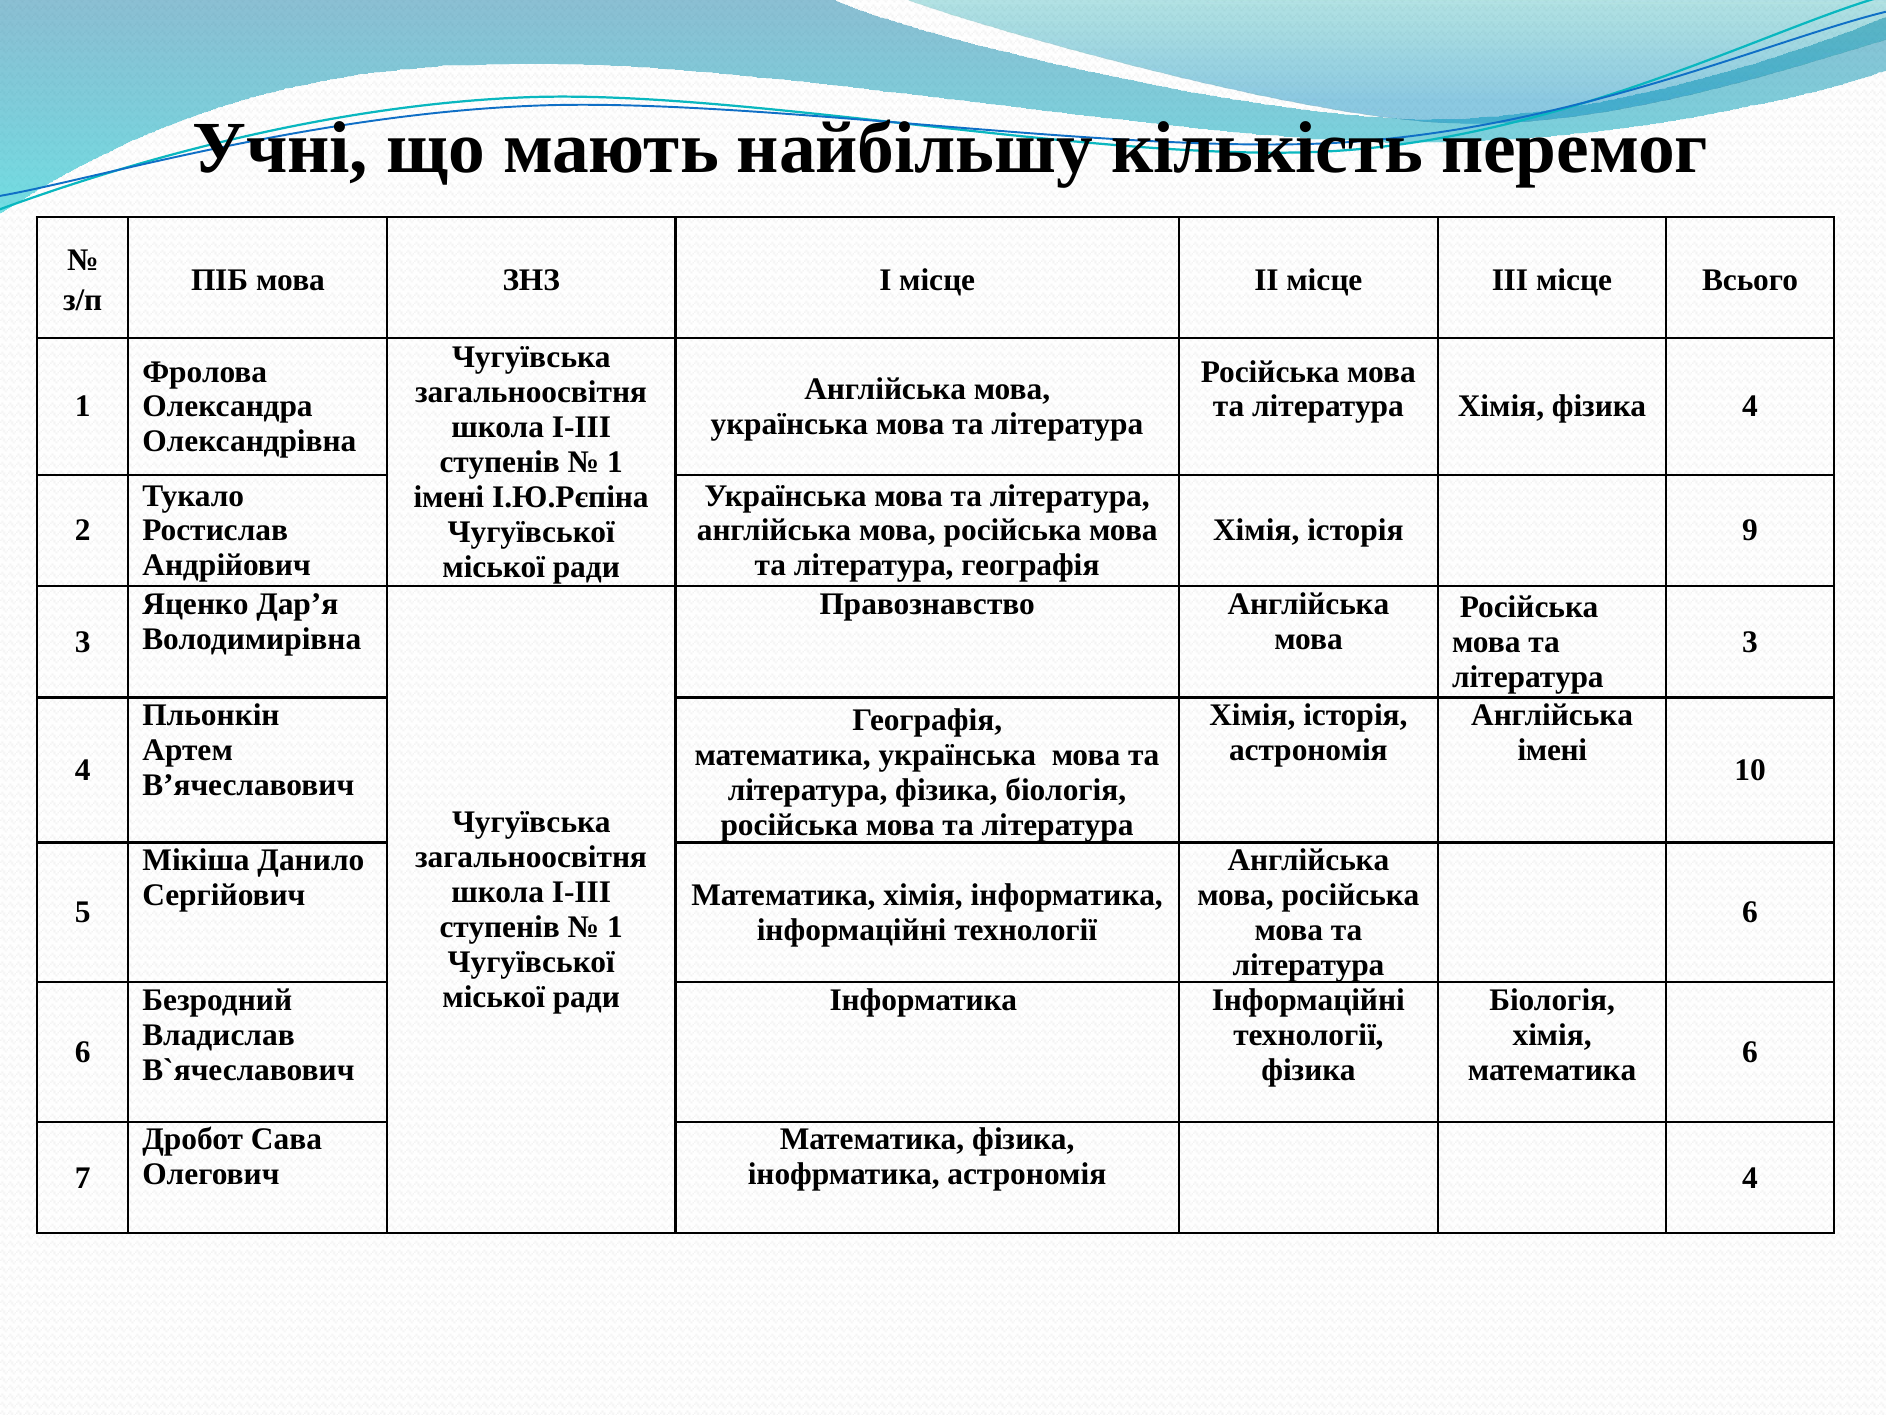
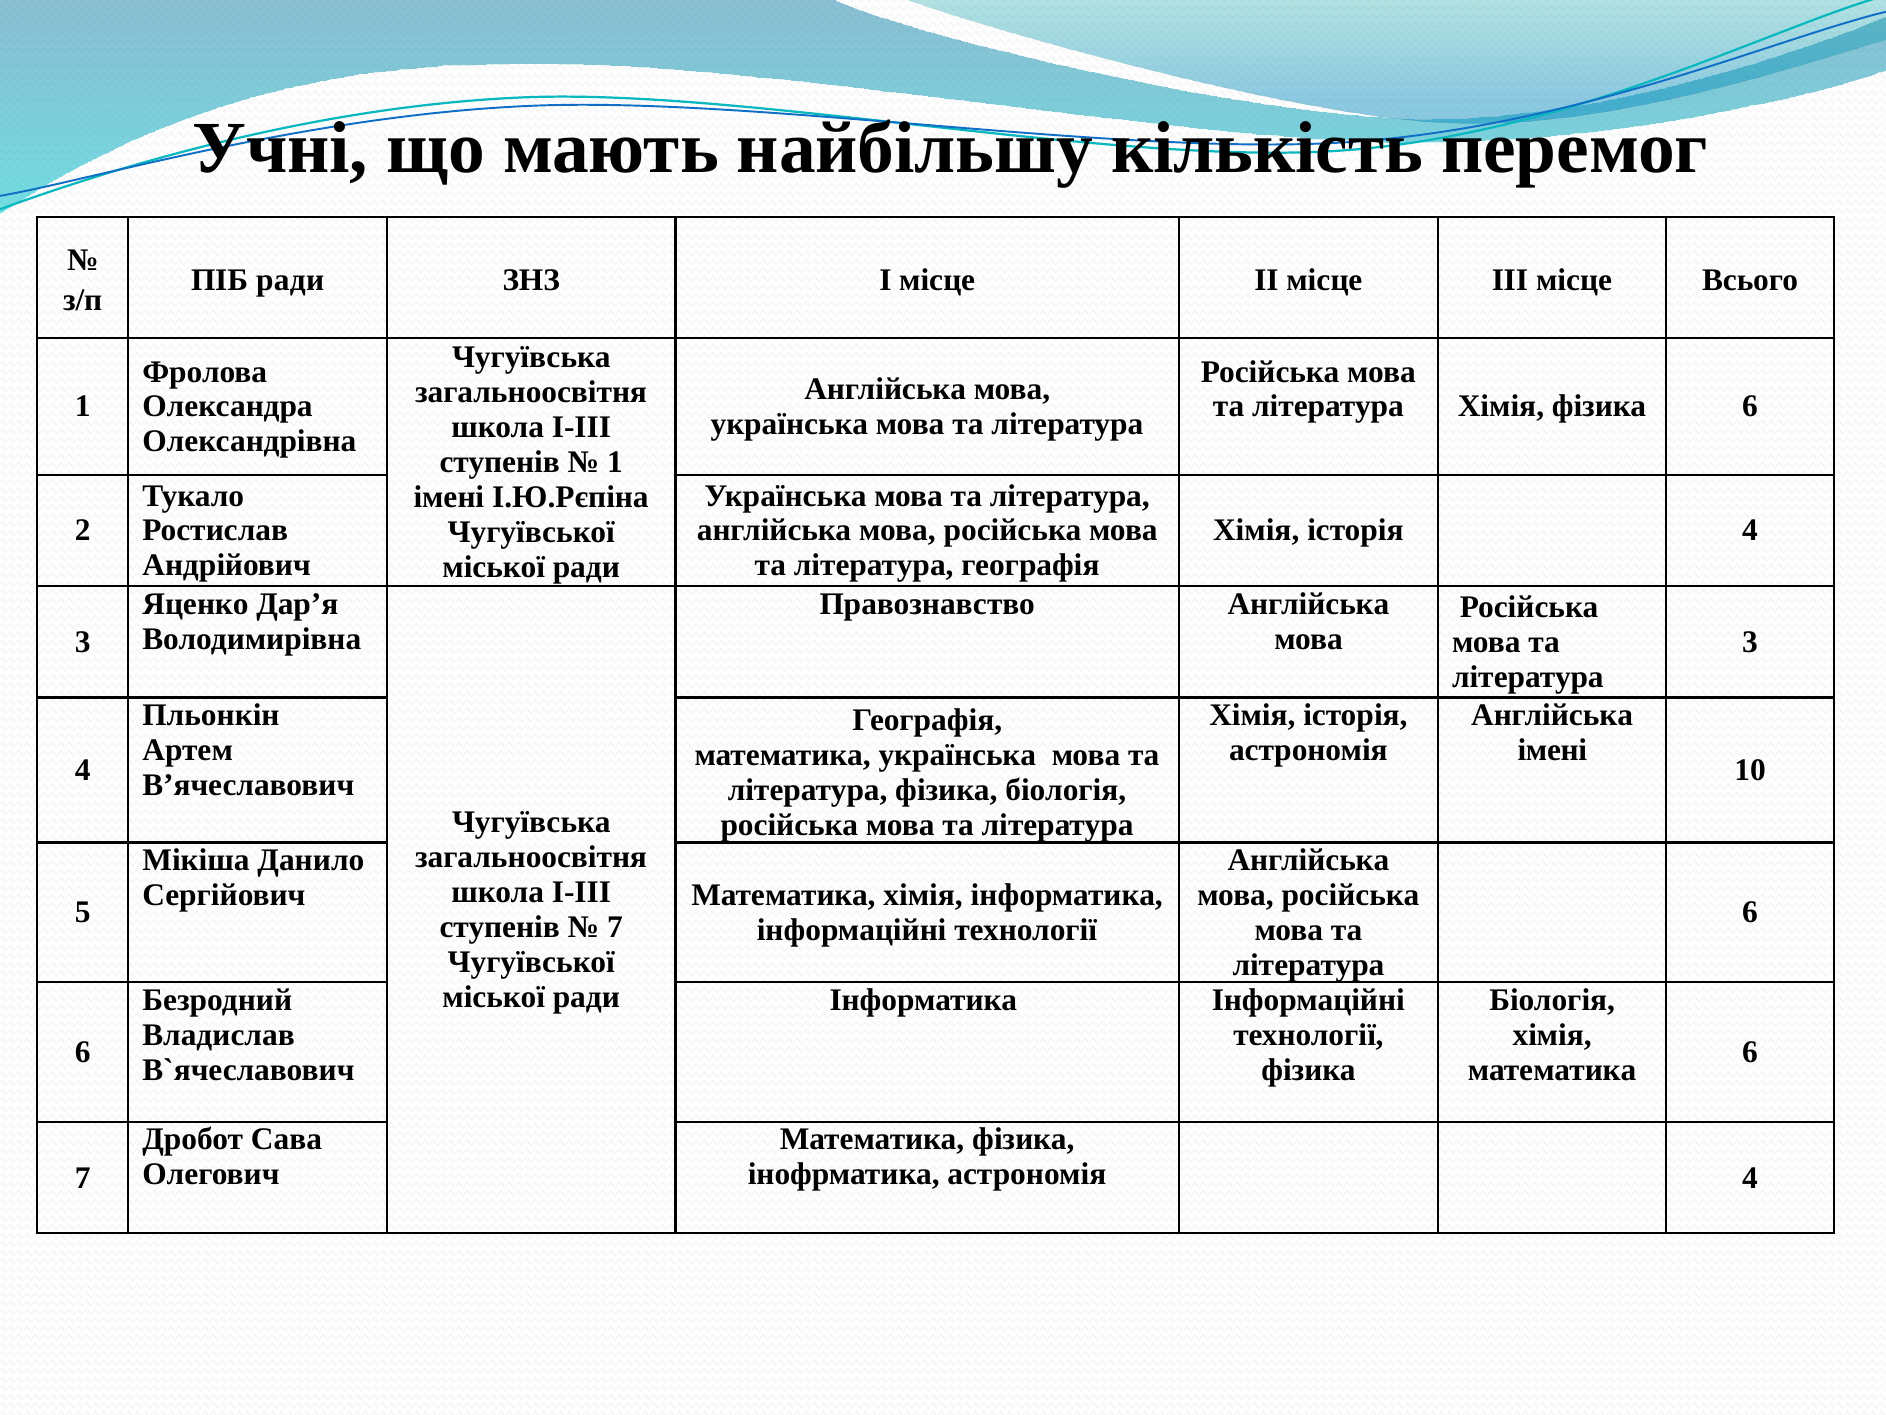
ПІБ мова: мова -> ради
фізика 4: 4 -> 6
історія 9: 9 -> 4
1 at (615, 927): 1 -> 7
